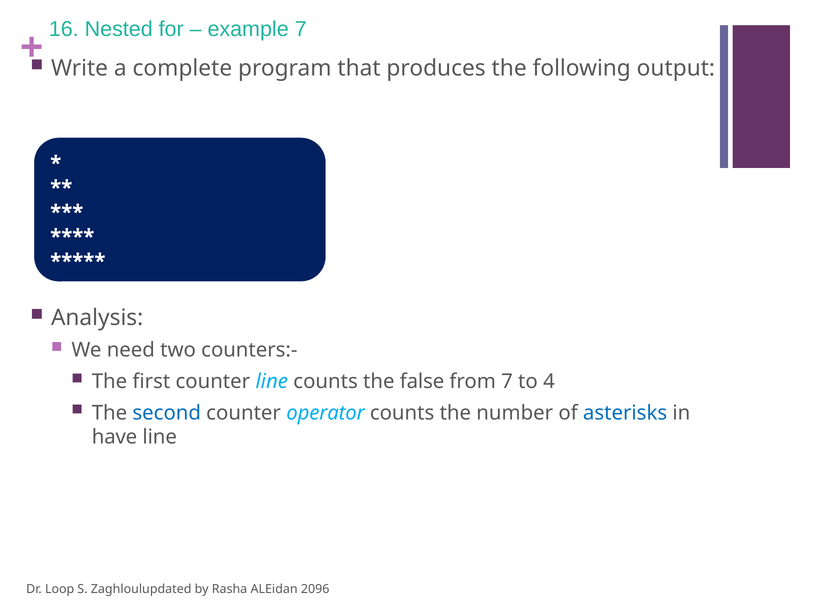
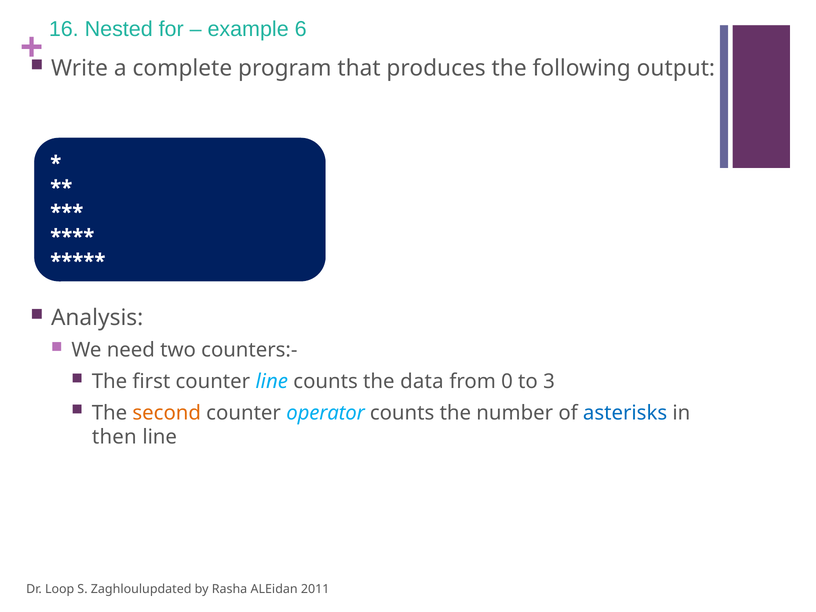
example 7: 7 -> 6
false: false -> data
from 7: 7 -> 0
4: 4 -> 3
second colour: blue -> orange
have: have -> then
2096: 2096 -> 2011
